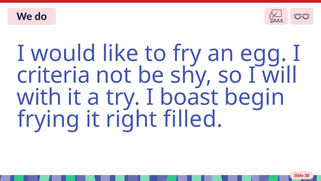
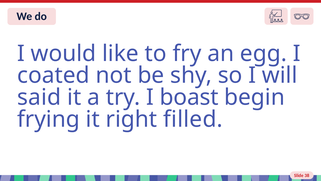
criteria: criteria -> coated
with: with -> said
